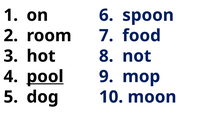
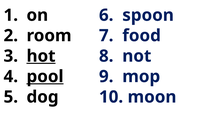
hot underline: none -> present
